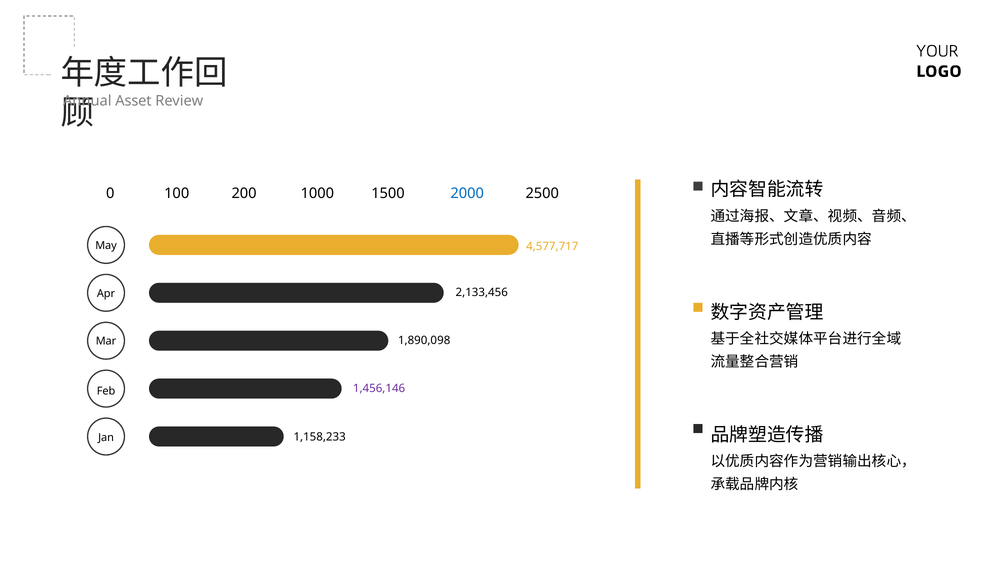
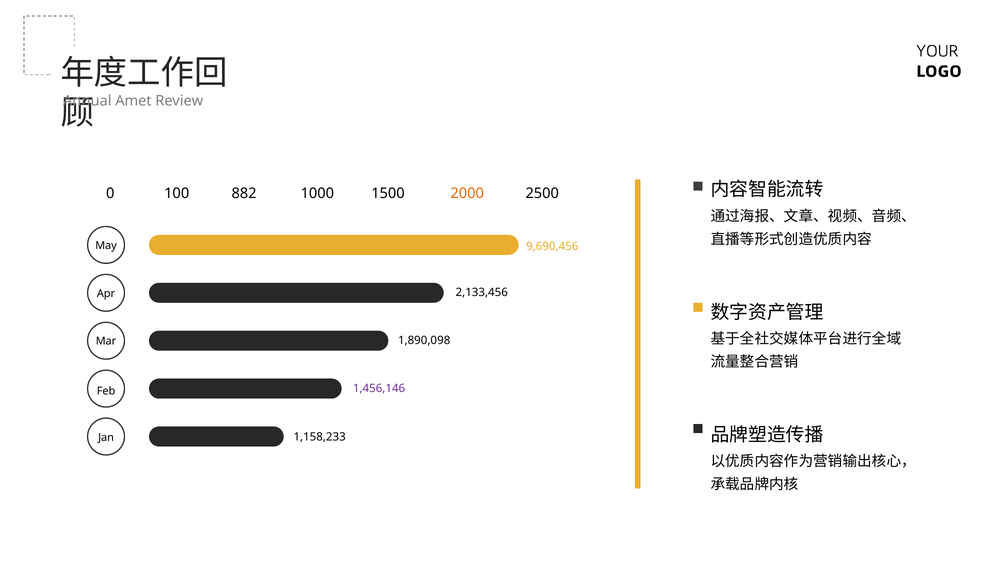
Asset: Asset -> Amet
200: 200 -> 882
2000 colour: blue -> orange
4,577,717: 4,577,717 -> 9,690,456
